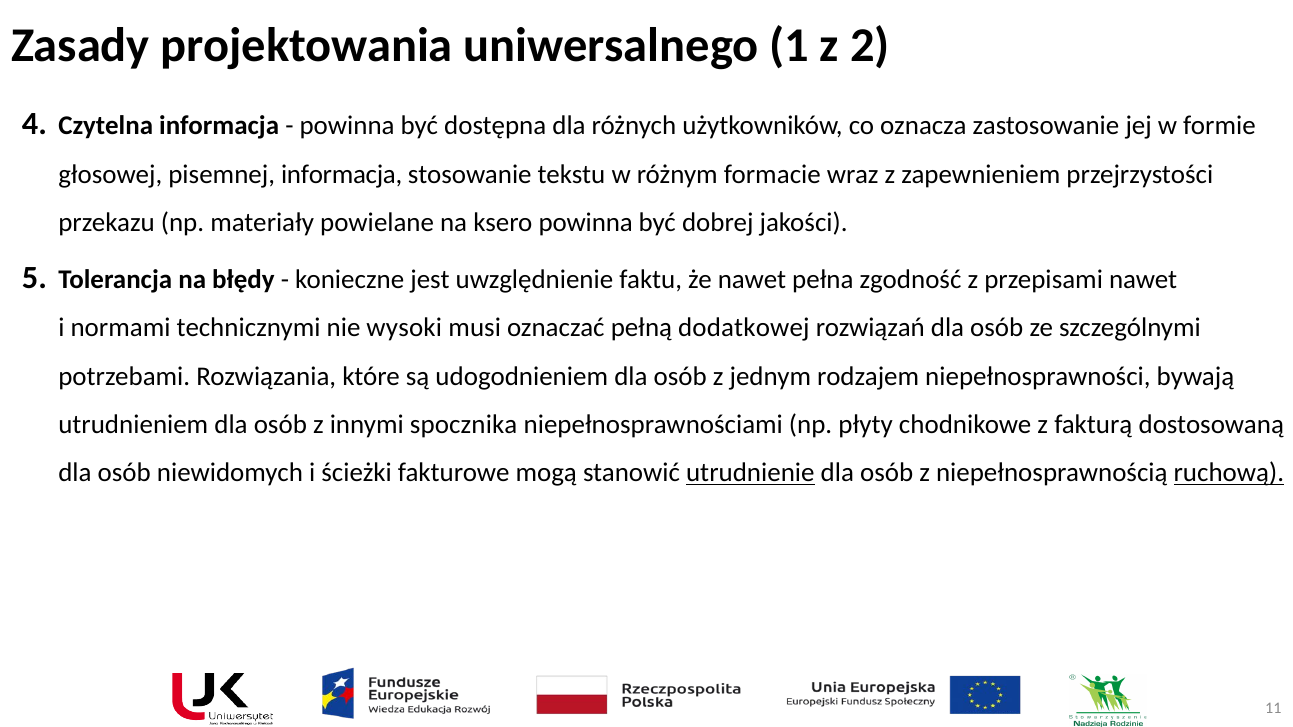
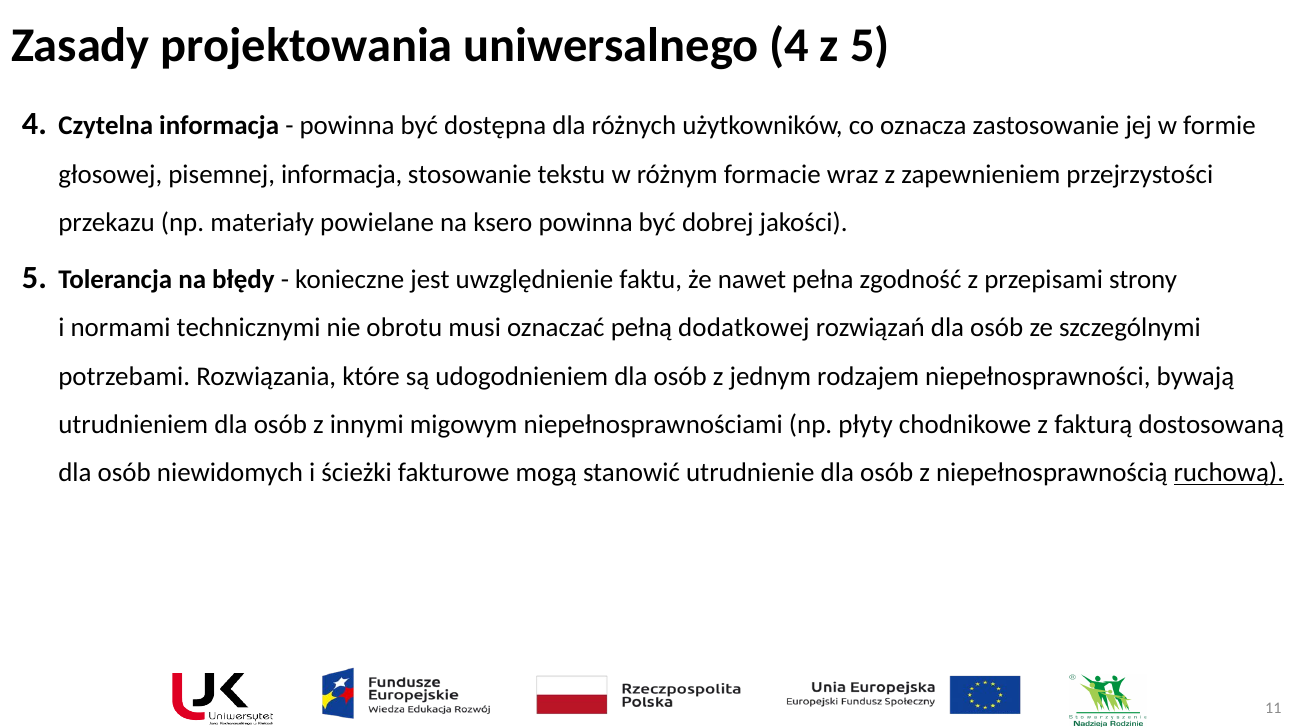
uniwersalnego 1: 1 -> 4
z 2: 2 -> 5
przepisami nawet: nawet -> strony
wysoki: wysoki -> obrotu
spocznika: spocznika -> migowym
utrudnienie underline: present -> none
